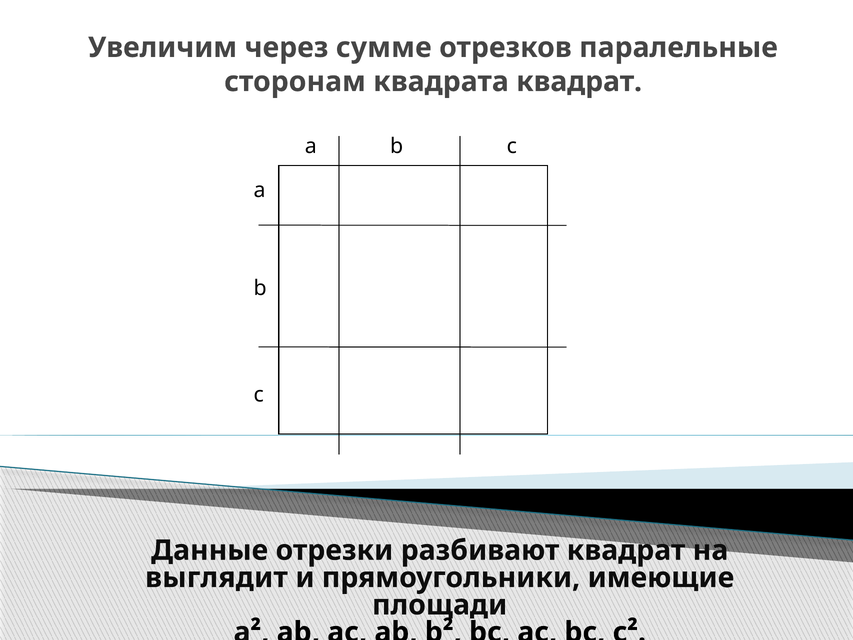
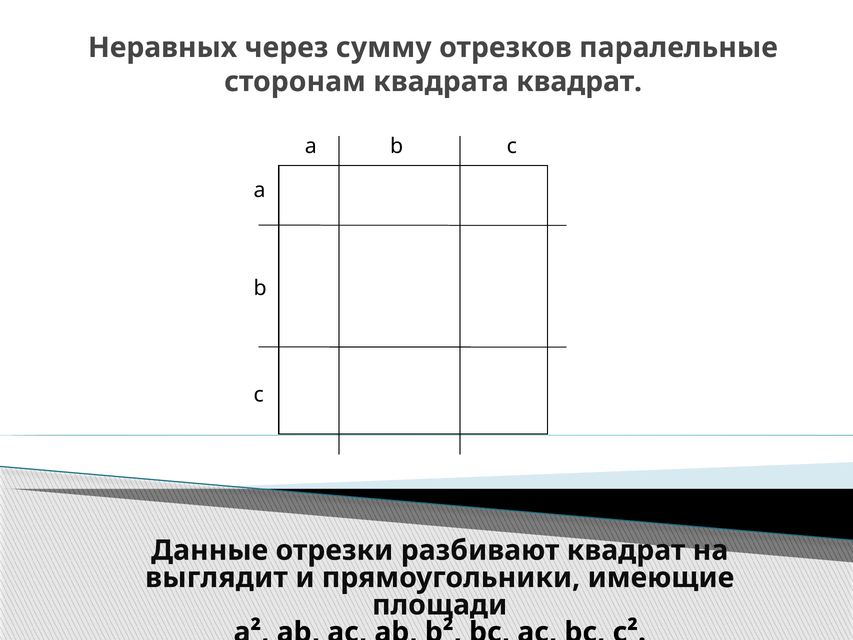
Увеличим: Увеличим -> Неравных
сумме: сумме -> сумму
